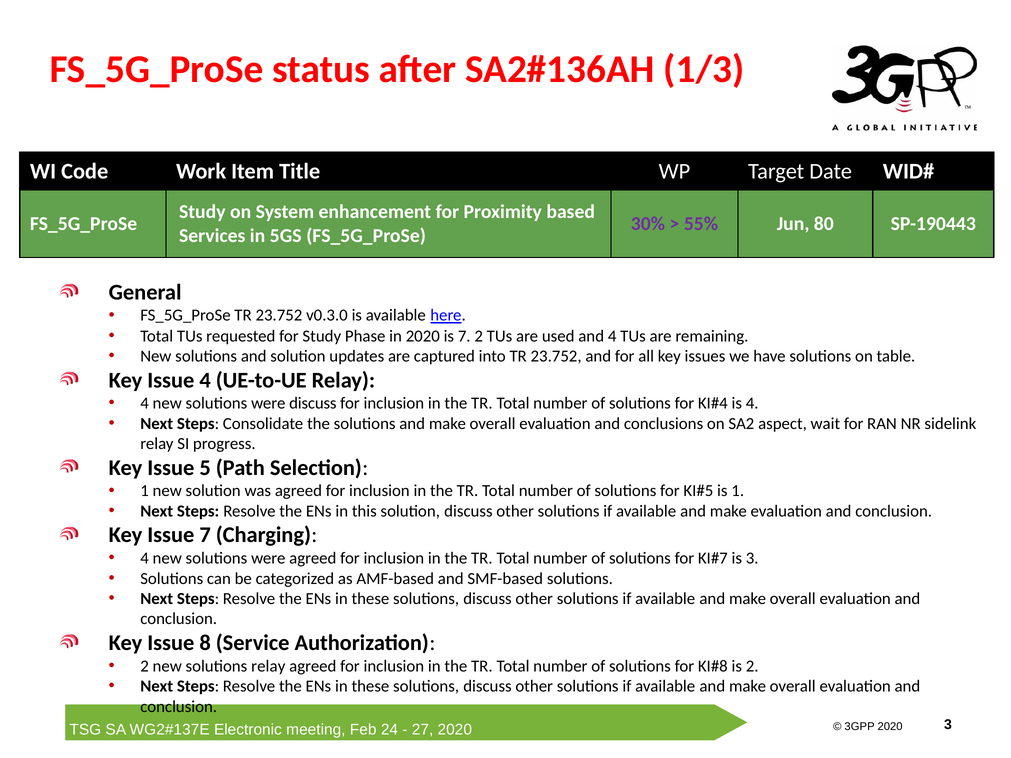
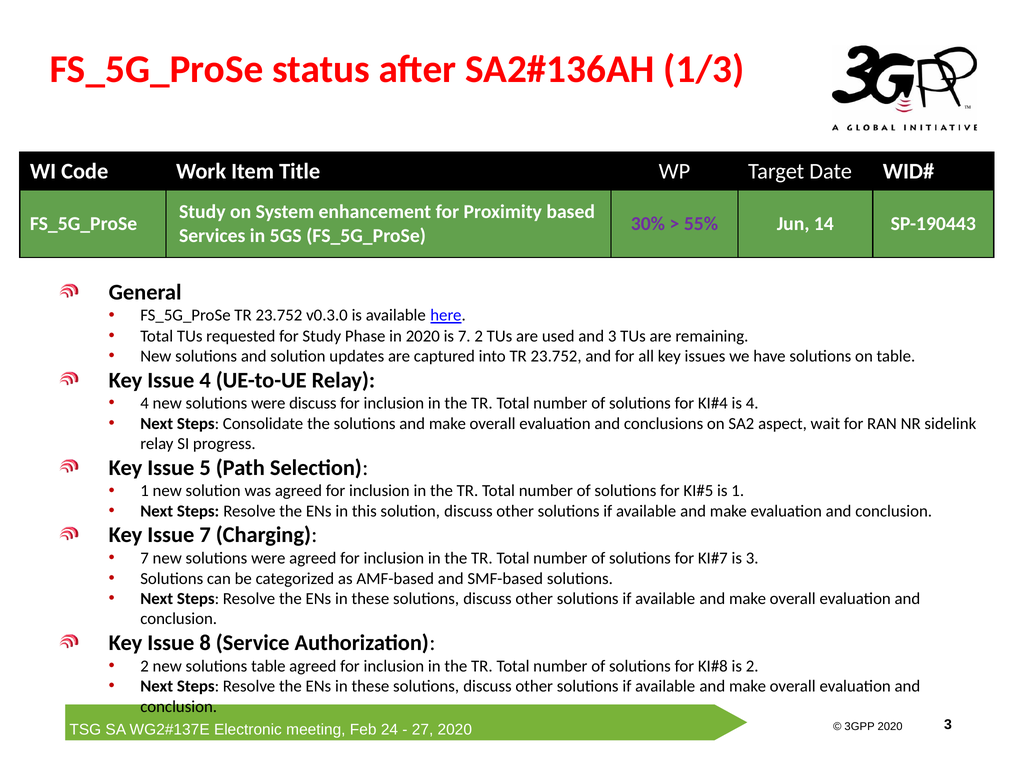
80: 80 -> 14
and 4: 4 -> 3
4 at (145, 558): 4 -> 7
solutions relay: relay -> table
